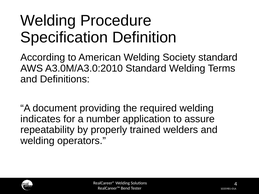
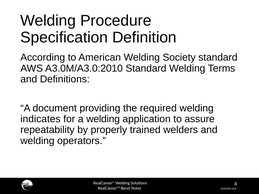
a number: number -> welding
